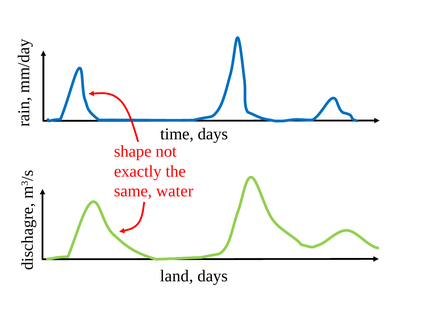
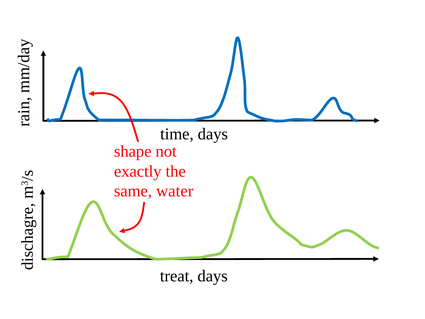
land: land -> treat
